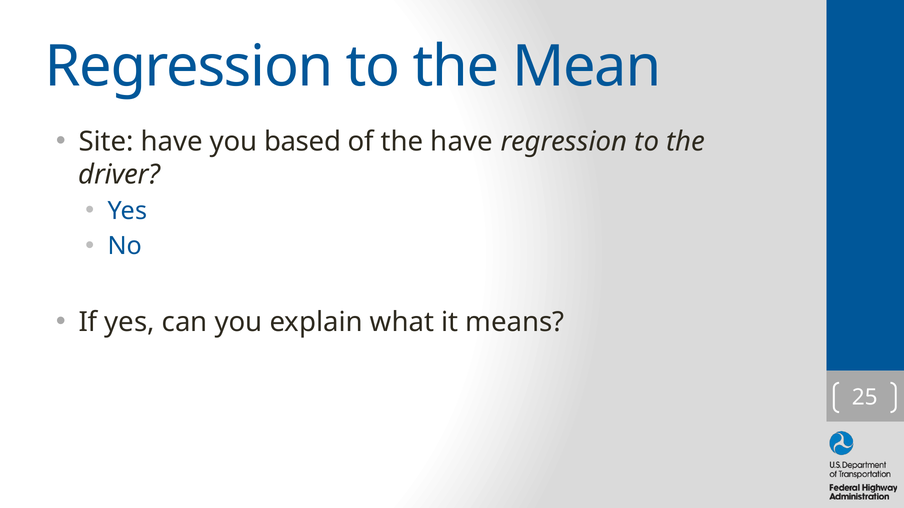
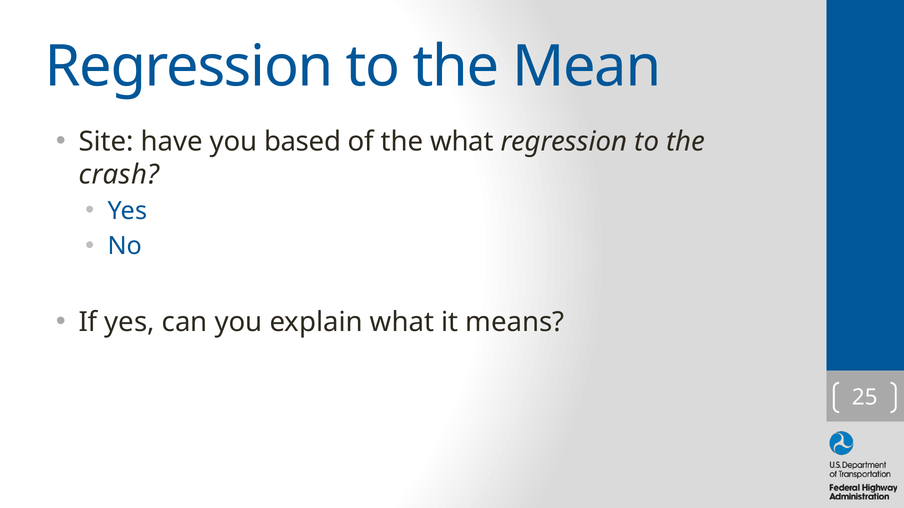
the have: have -> what
driver: driver -> crash
